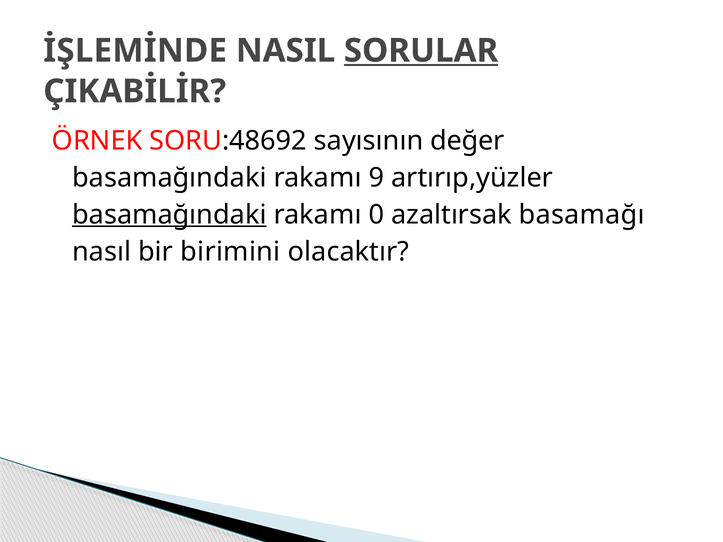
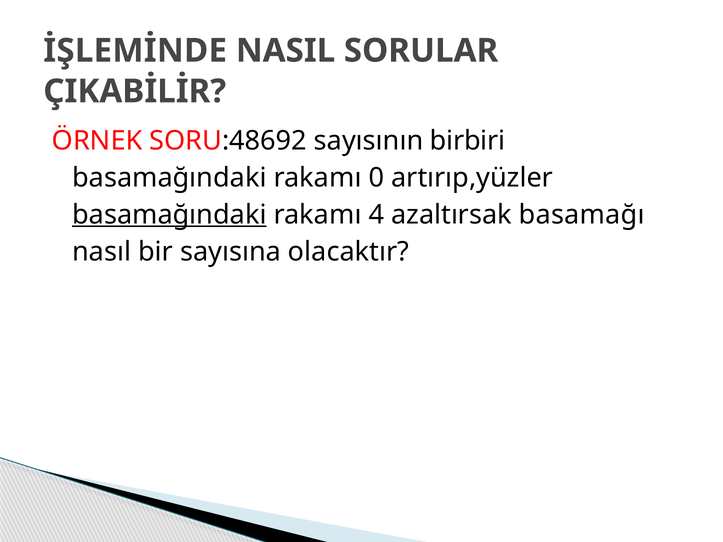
SORULAR underline: present -> none
değer: değer -> birbiri
9: 9 -> 0
0: 0 -> 4
birimini: birimini -> sayısına
